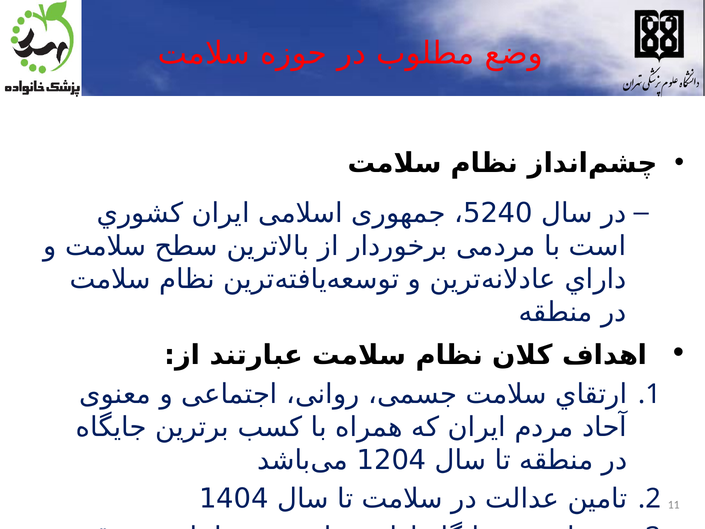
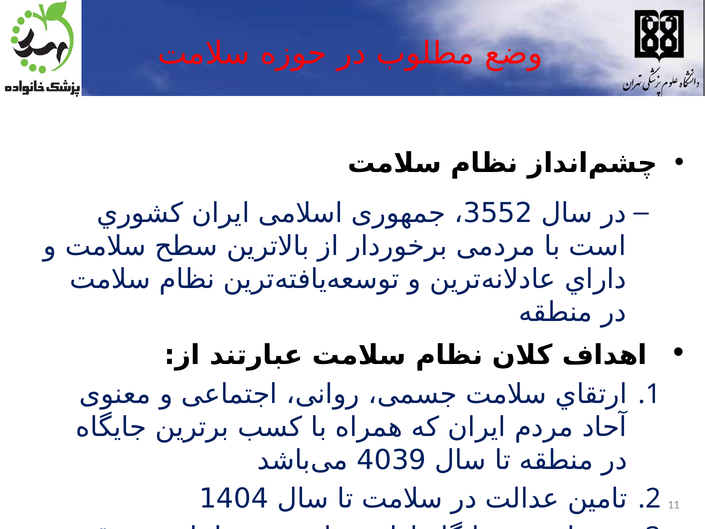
5240: 5240 -> 3552
1204: 1204 -> 4039
